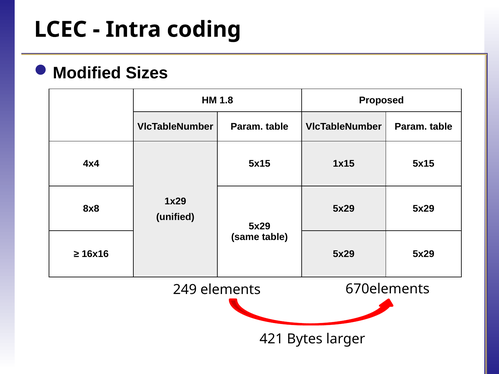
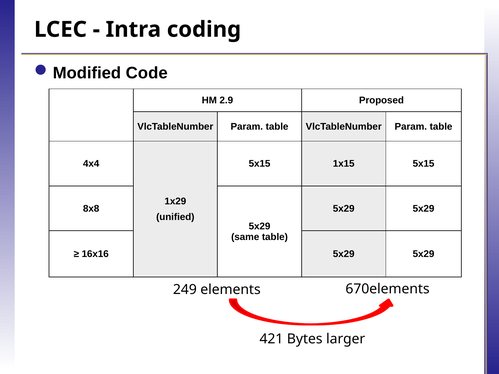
Sizes: Sizes -> Code
1.8: 1.8 -> 2.9
